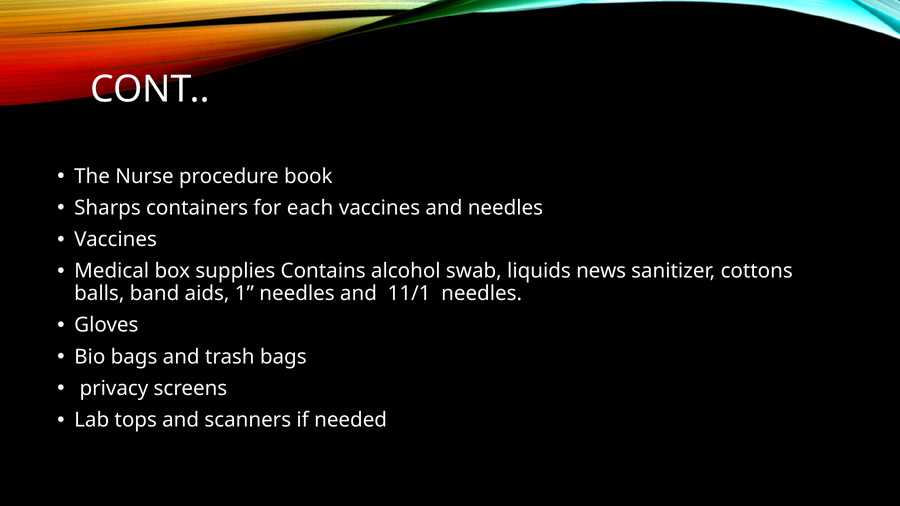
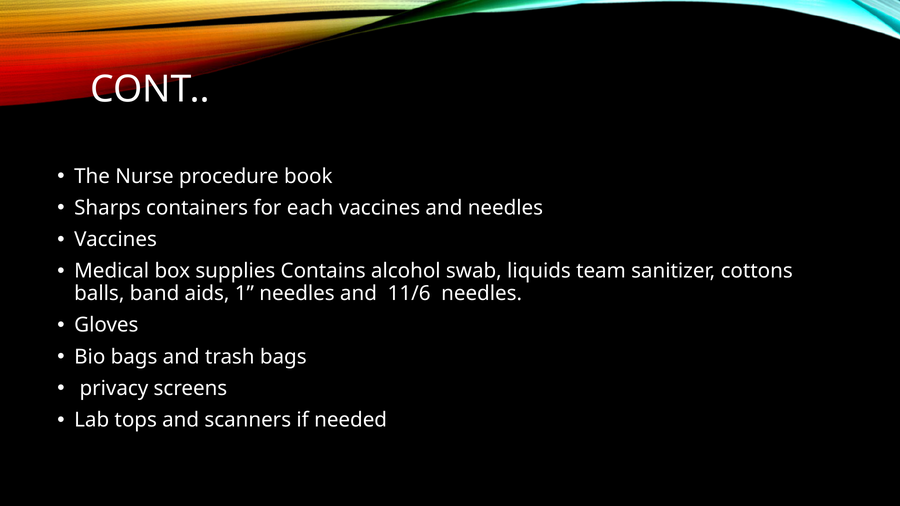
news: news -> team
11/1: 11/1 -> 11/6
